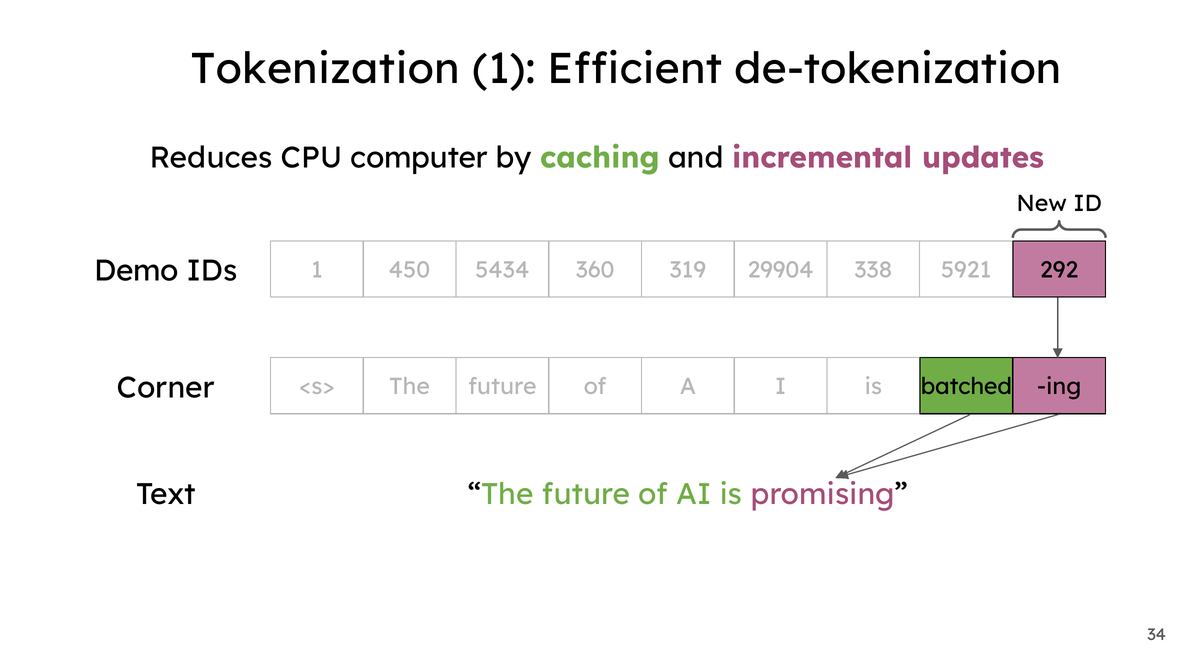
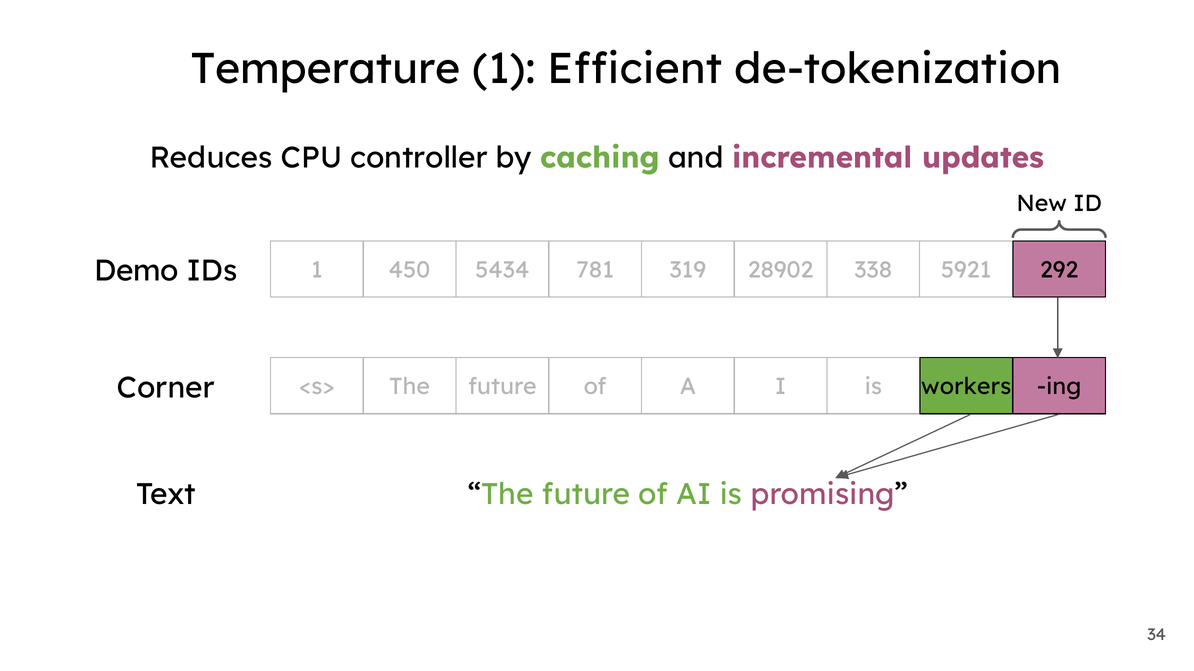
Tokenization: Tokenization -> Temperature
computer: computer -> controller
360: 360 -> 781
29904: 29904 -> 28902
batched: batched -> workers
